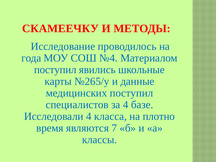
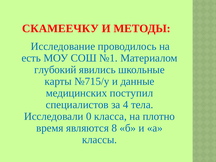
года: года -> есть
№4: №4 -> №1
поступил at (55, 70): поступил -> глубокий
№265/у: №265/у -> №715/у
базе: базе -> тела
Исследовали 4: 4 -> 0
7: 7 -> 8
